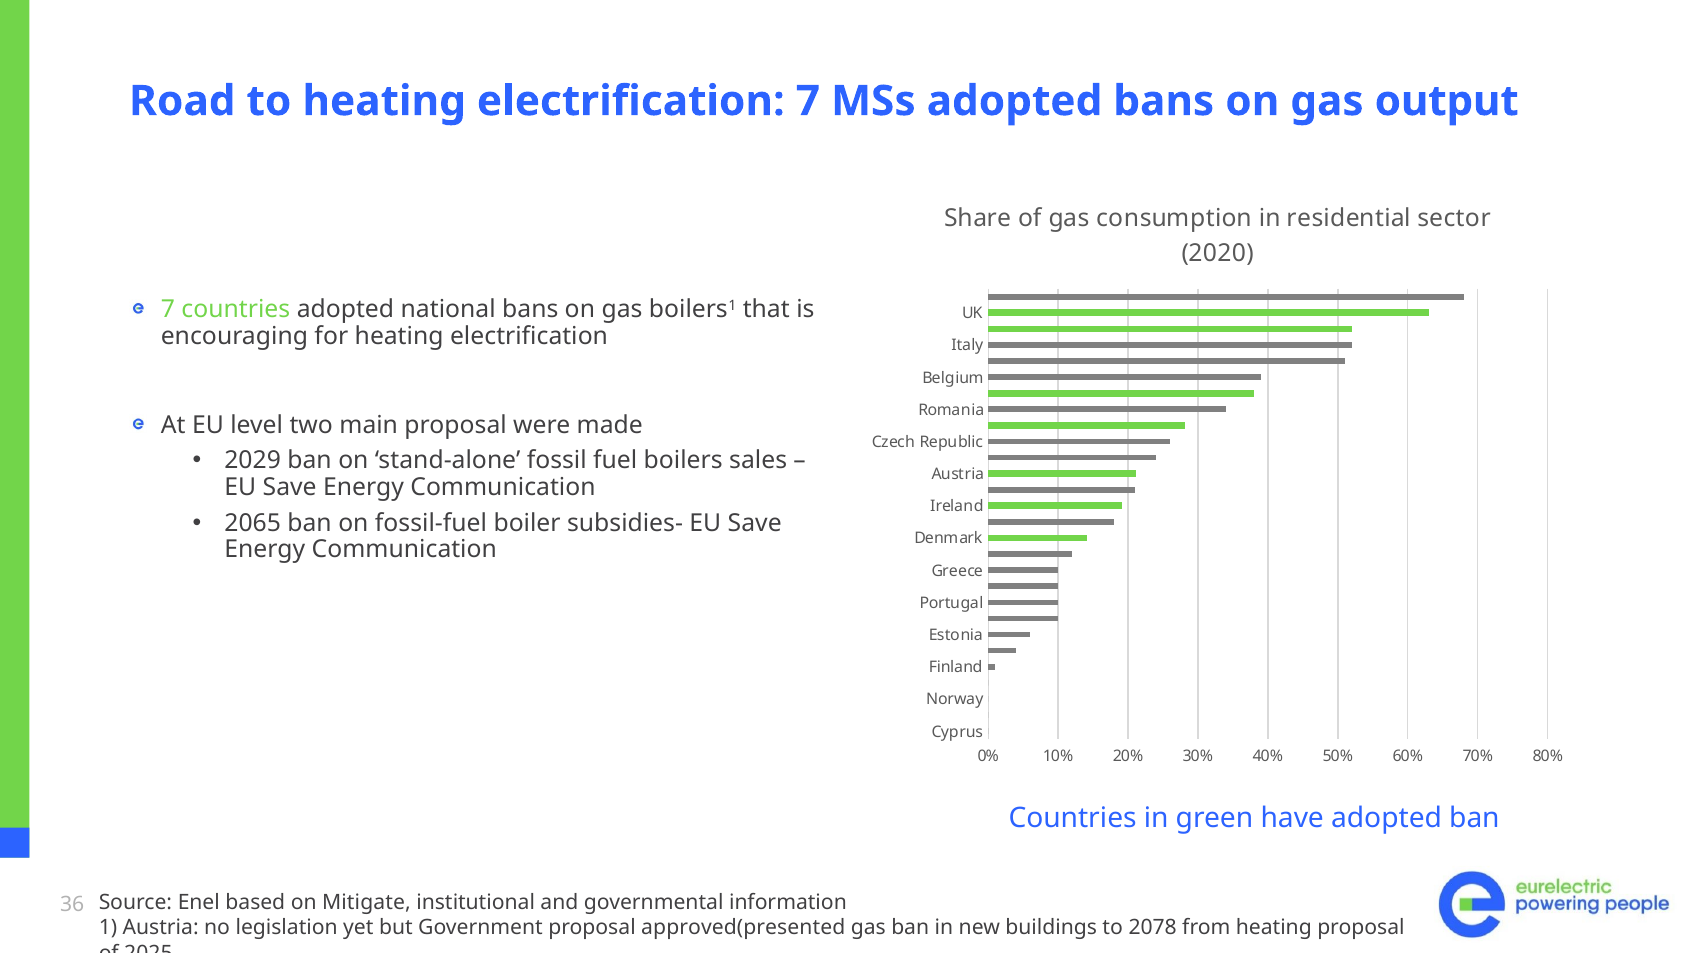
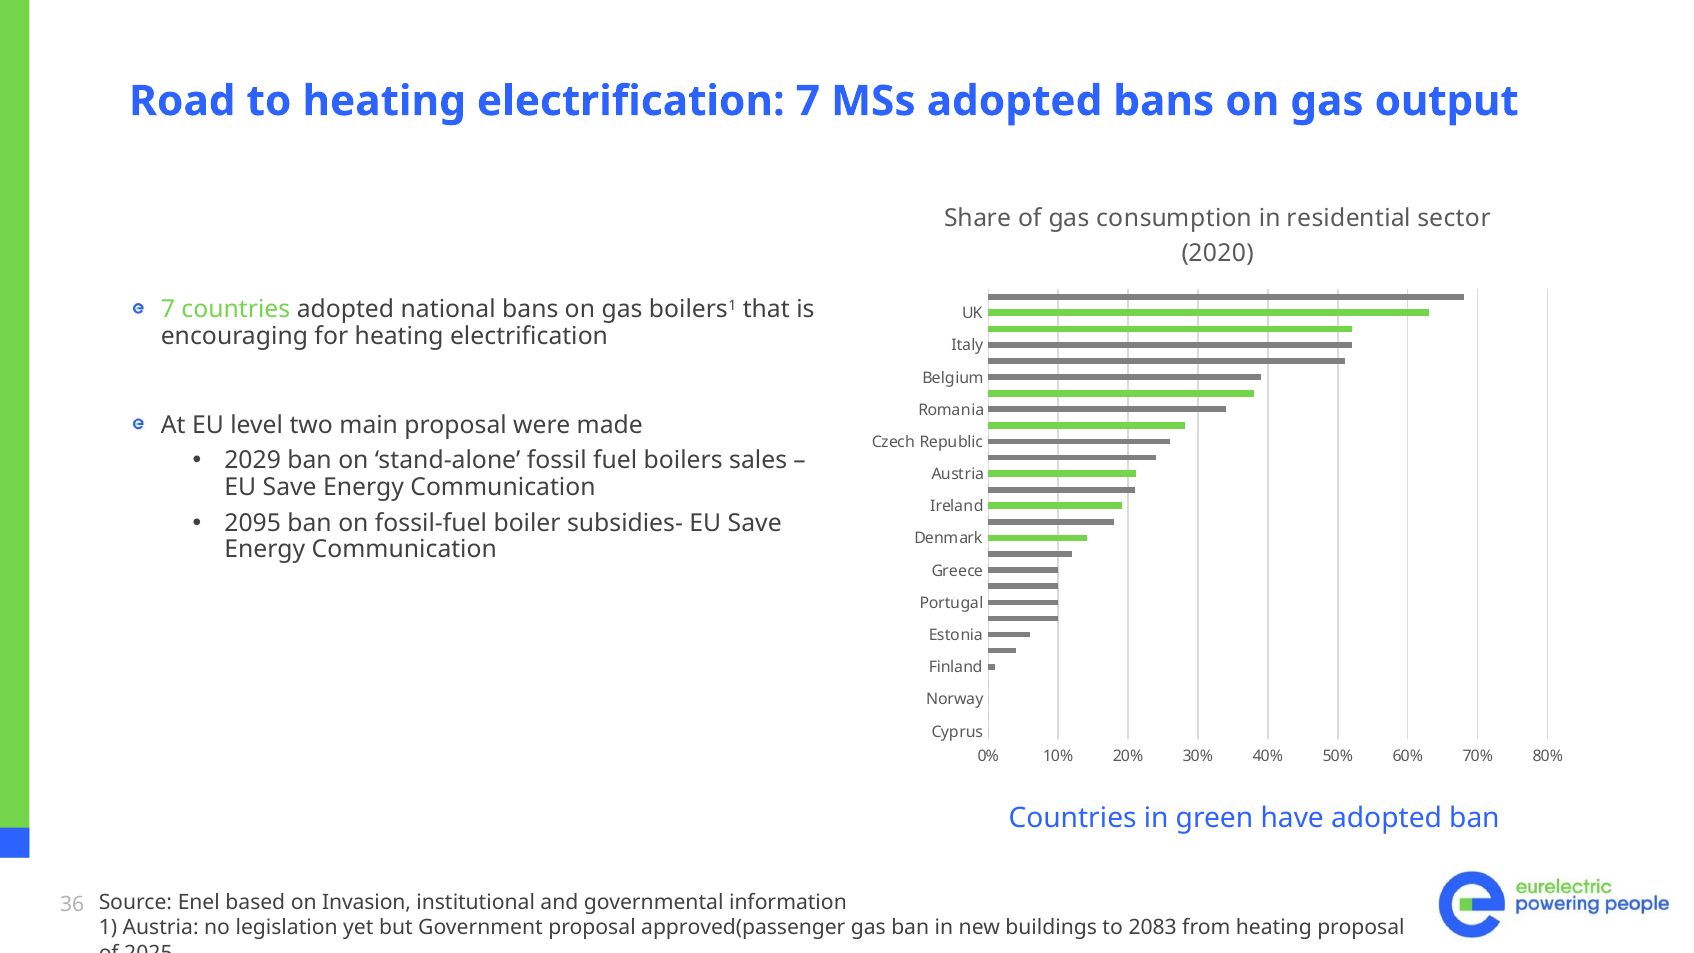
2065: 2065 -> 2095
Mitigate: Mitigate -> Invasion
approved(presented: approved(presented -> approved(passenger
2078: 2078 -> 2083
